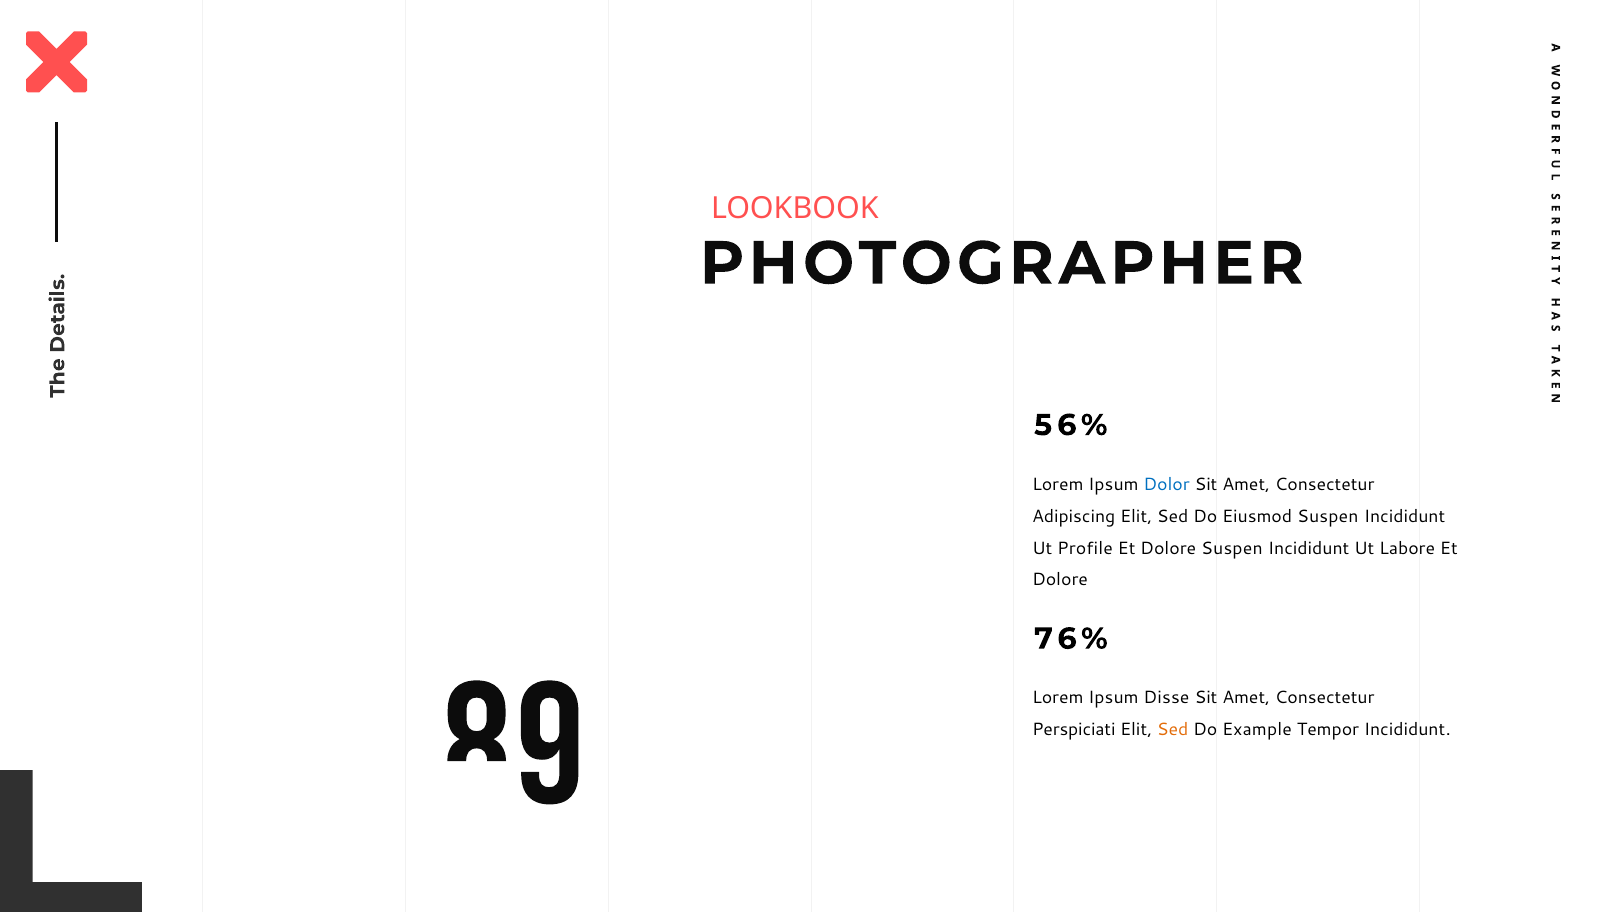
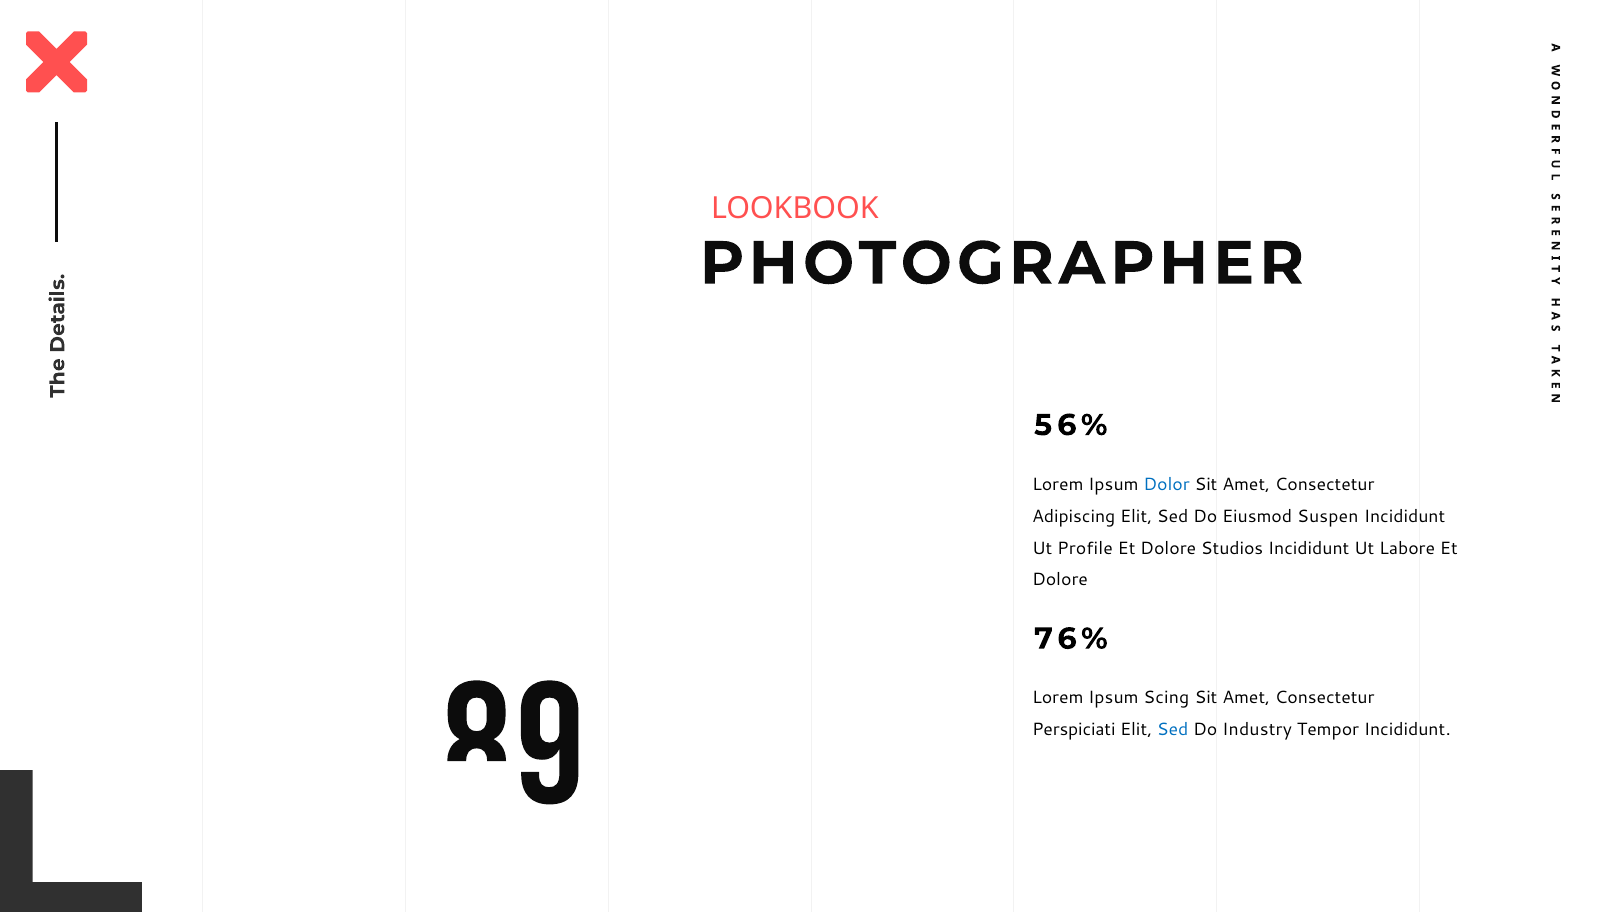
Dolore Suspen: Suspen -> Studios
Disse: Disse -> Scing
Sed at (1173, 730) colour: orange -> blue
Example: Example -> Industry
